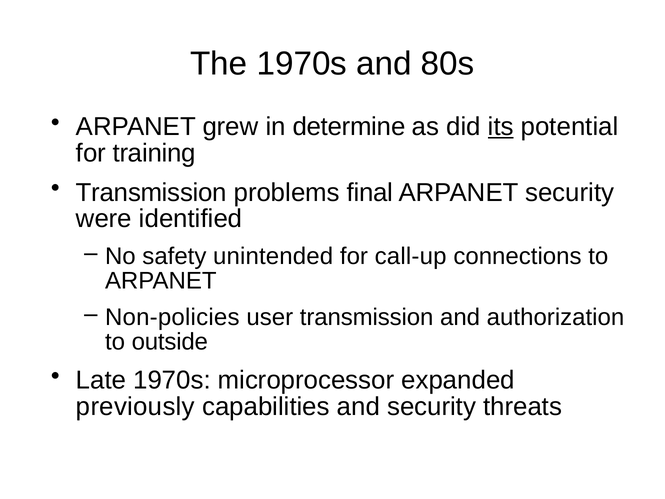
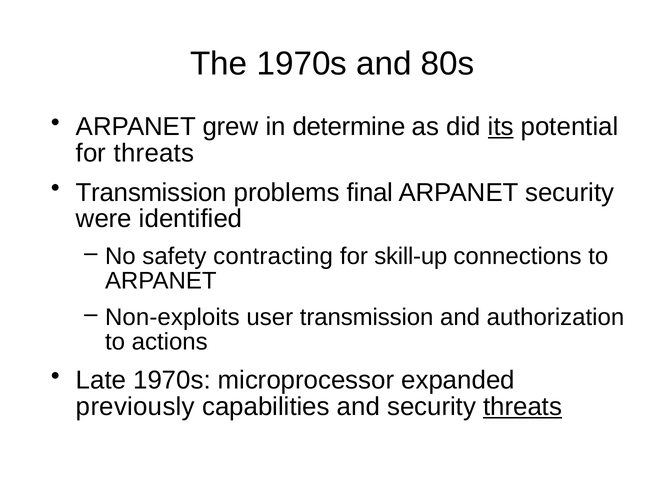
for training: training -> threats
unintended: unintended -> contracting
call-up: call-up -> skill-up
Non-policies: Non-policies -> Non-exploits
outside: outside -> actions
threats at (523, 406) underline: none -> present
